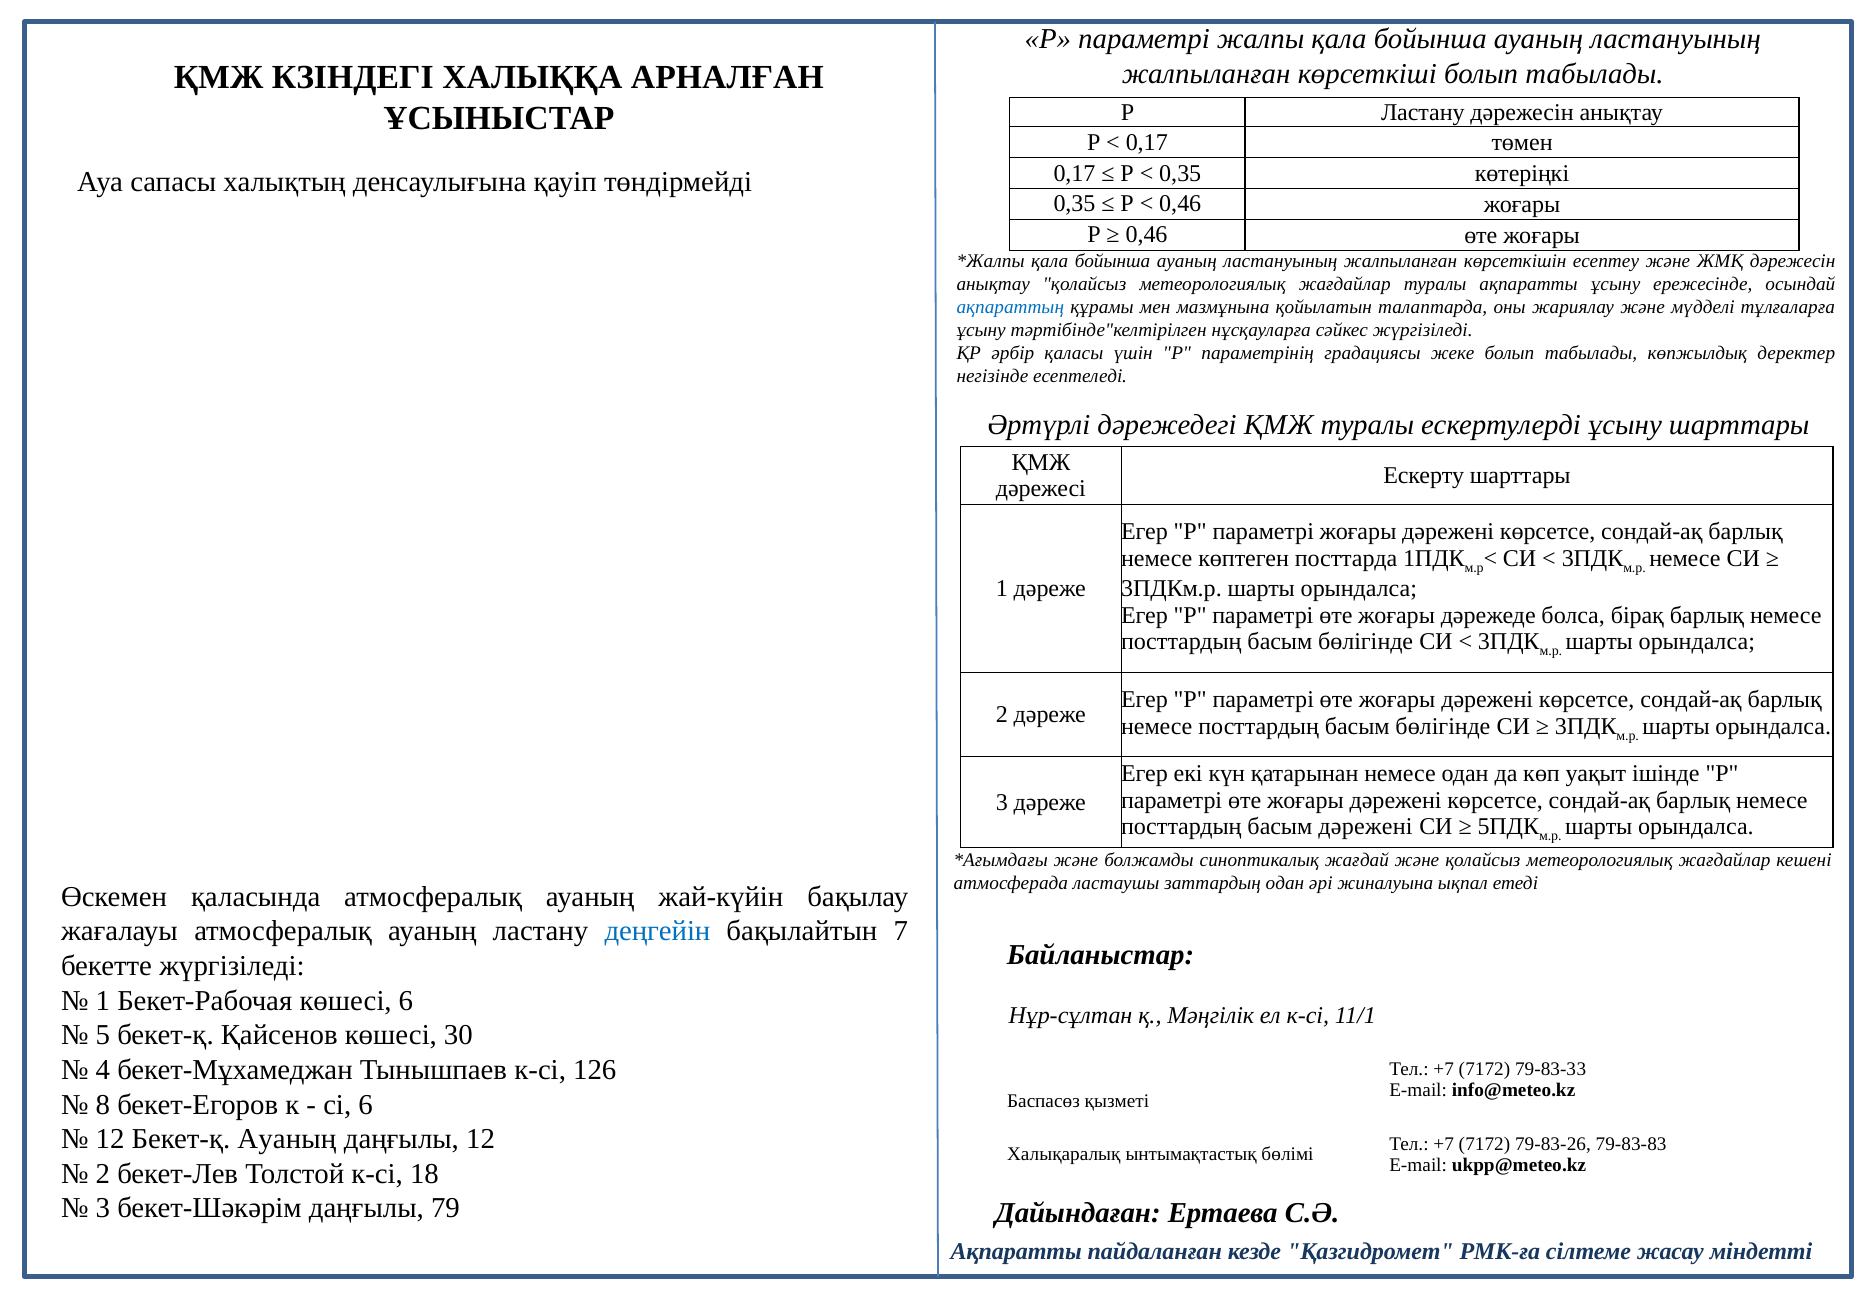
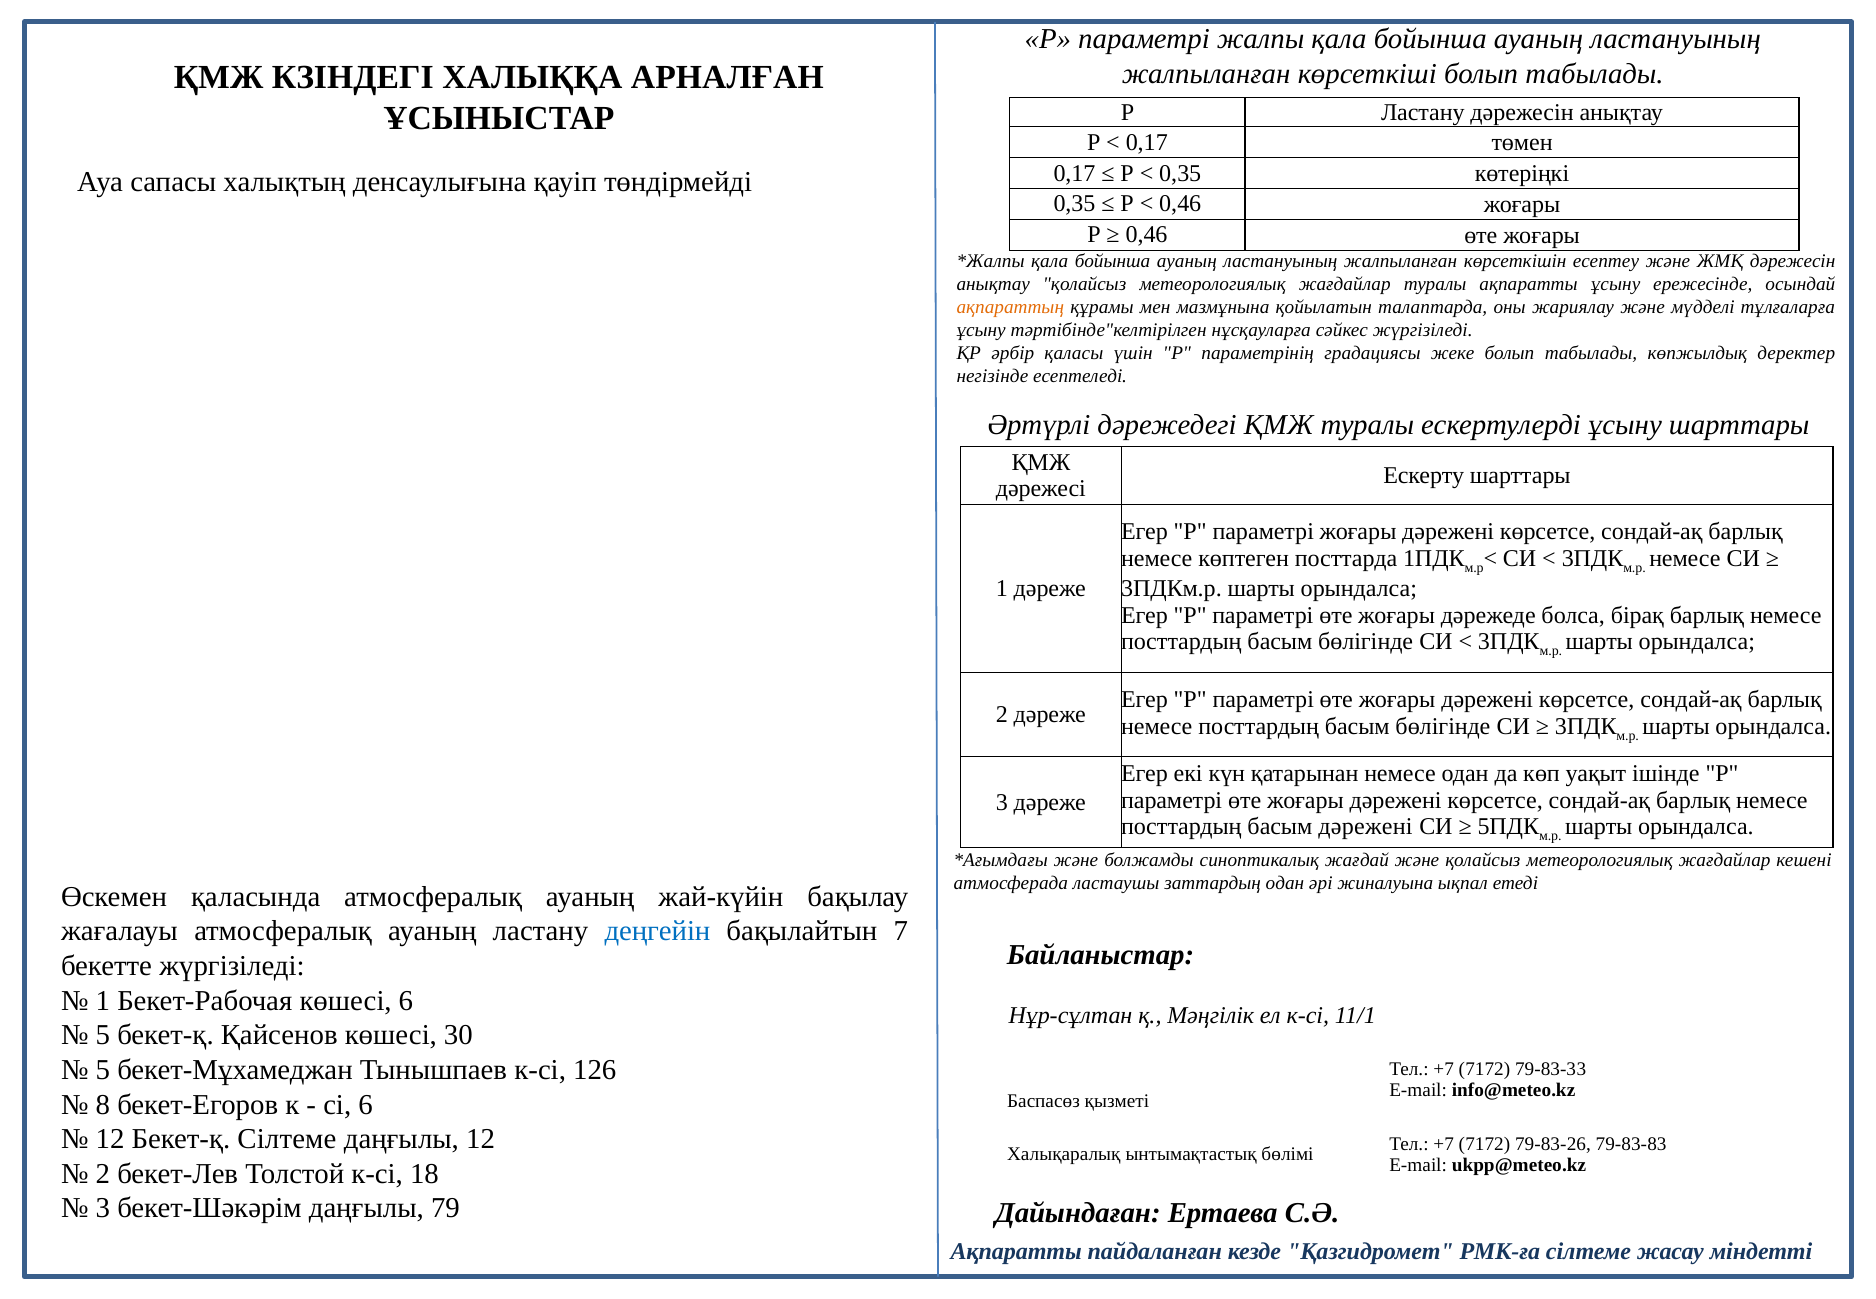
ақпараттың colour: blue -> orange
4 at (103, 1070): 4 -> 5
Бекет-қ Ауаның: Ауаның -> Сілтеме
